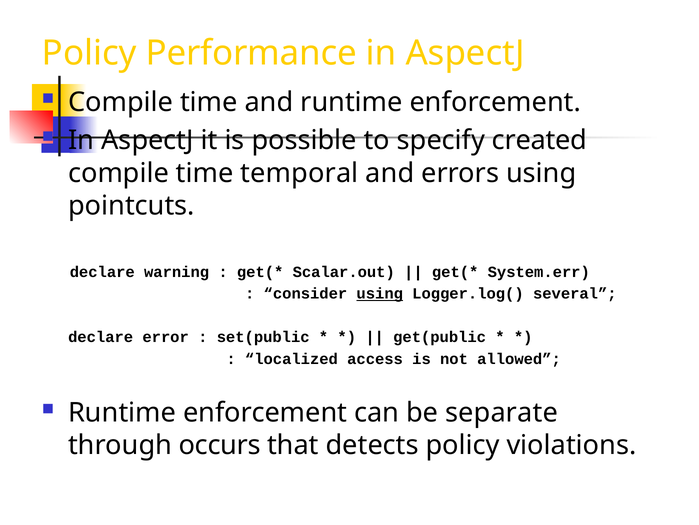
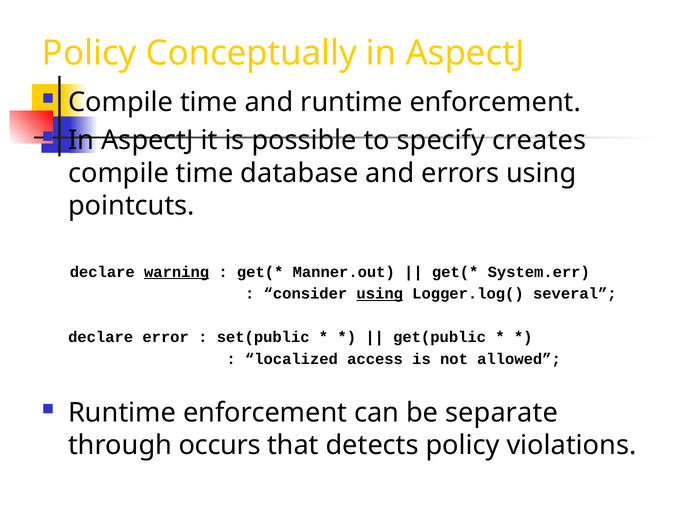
Performance: Performance -> Conceptually
created: created -> creates
temporal: temporal -> database
warning underline: none -> present
Scalar.out: Scalar.out -> Manner.out
